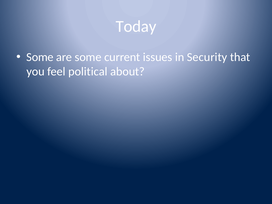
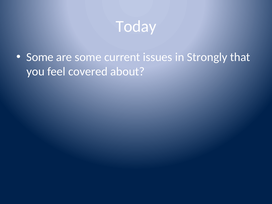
Security: Security -> Strongly
political: political -> covered
